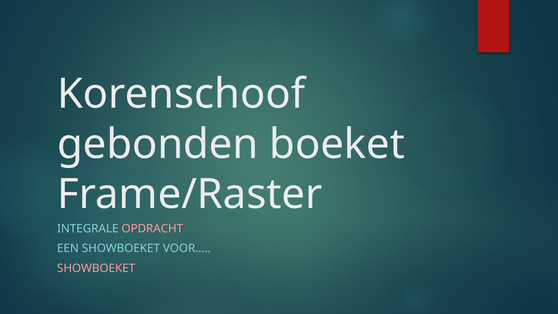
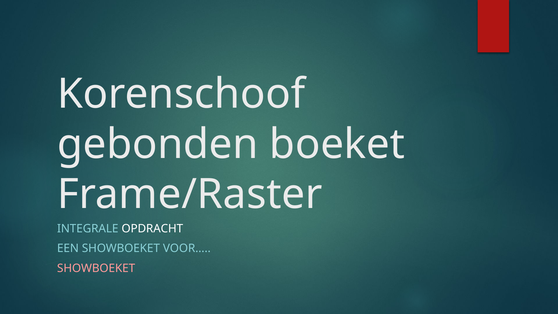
OPDRACHT colour: pink -> white
